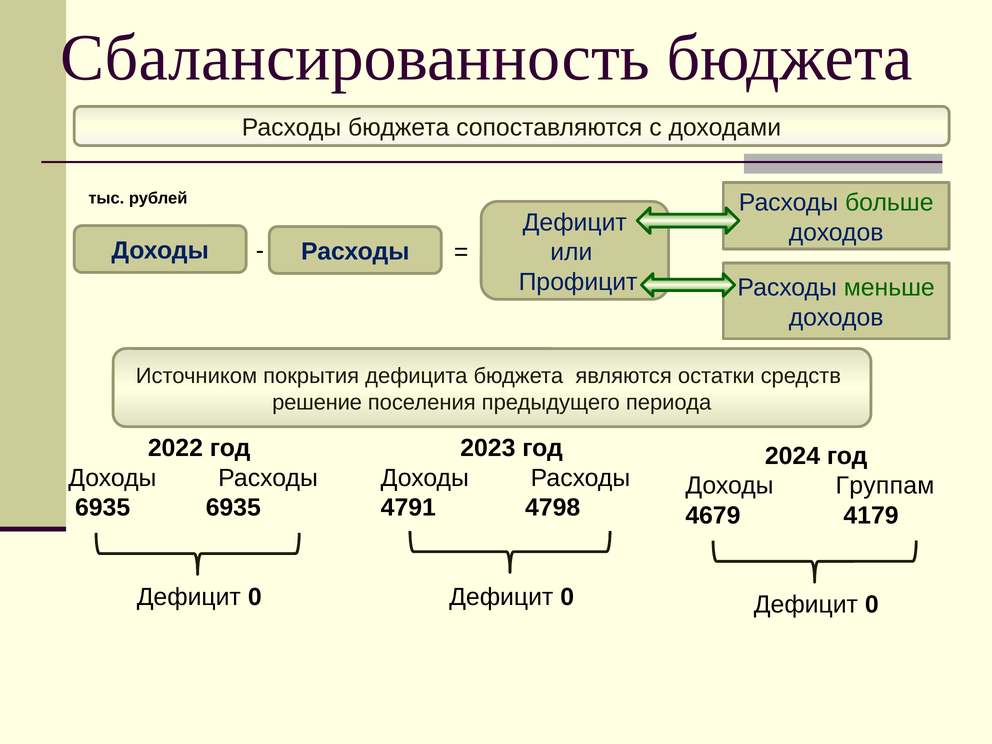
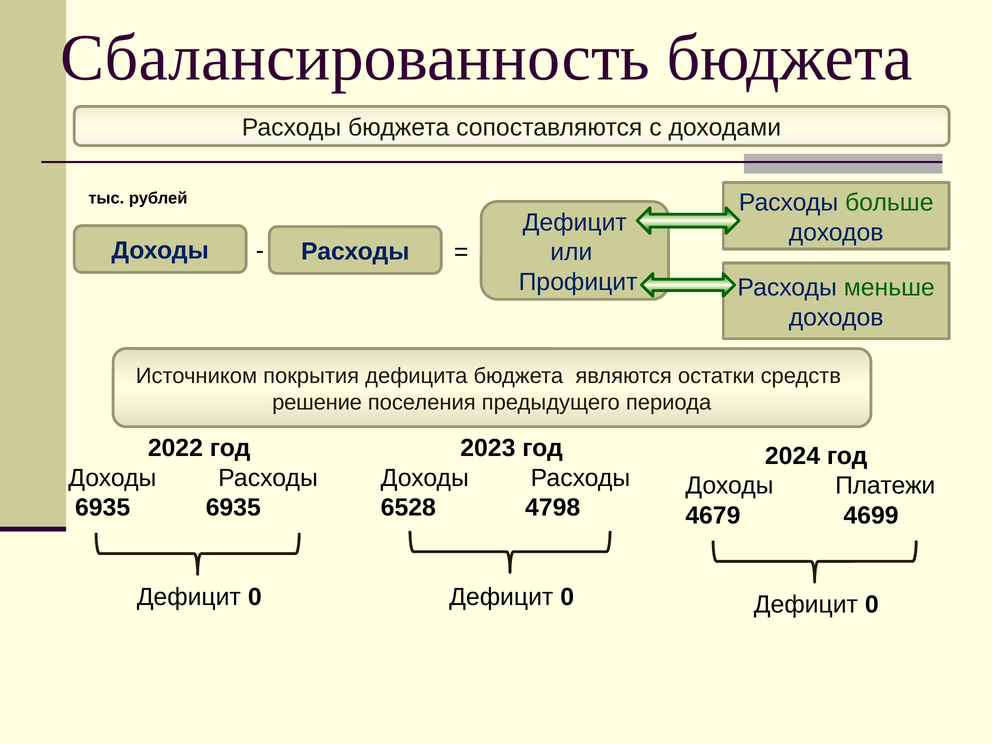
Группам: Группам -> Платежи
4791: 4791 -> 6528
4179: 4179 -> 4699
